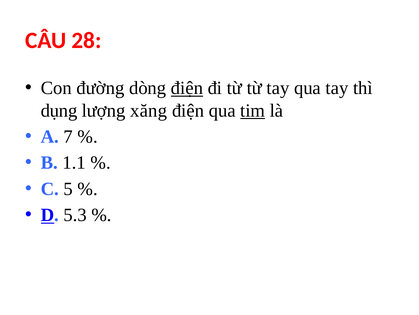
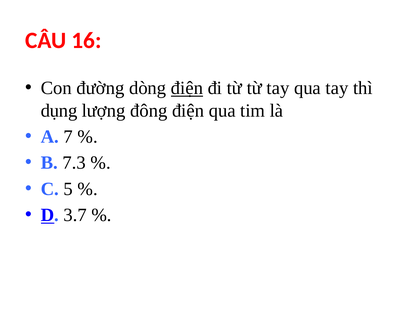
28: 28 -> 16
xăng: xăng -> đông
tim underline: present -> none
1.1: 1.1 -> 7.3
5.3: 5.3 -> 3.7
